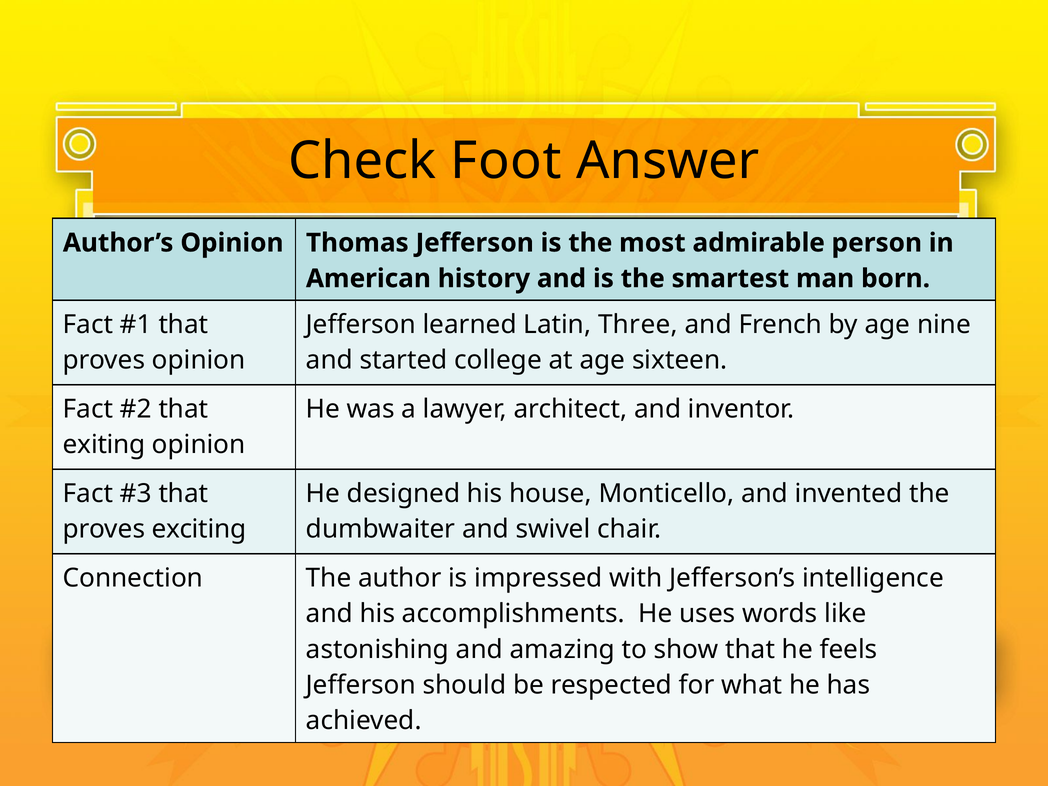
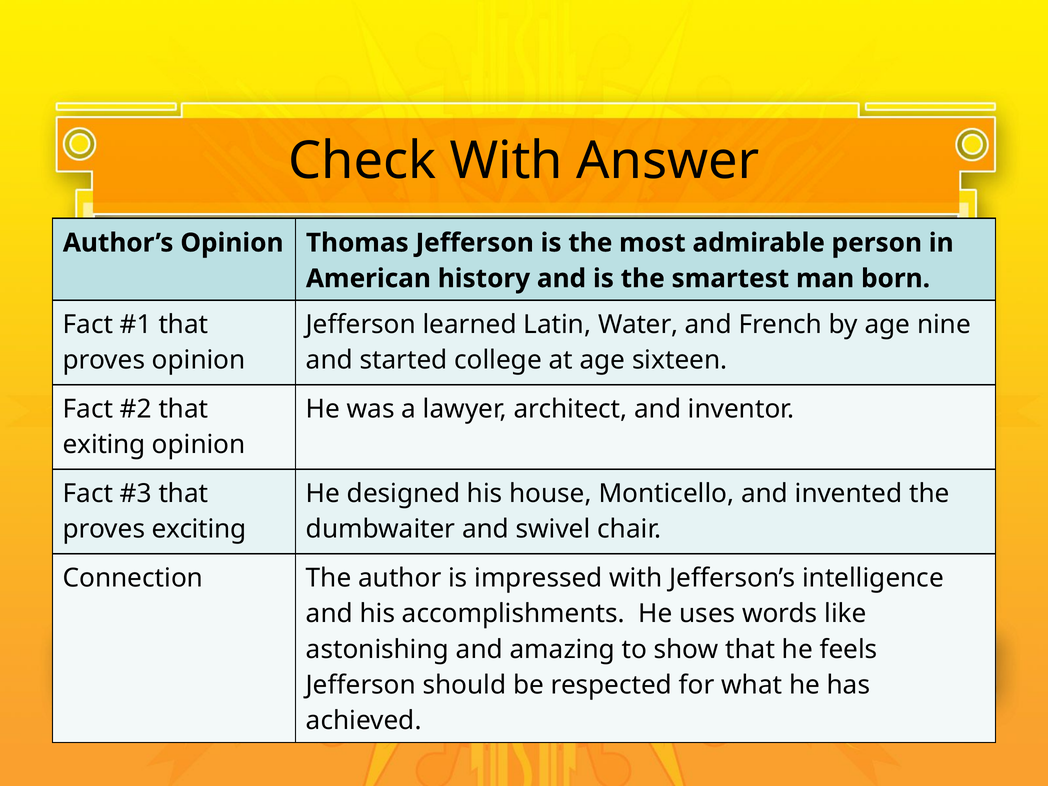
Check Foot: Foot -> With
Three: Three -> Water
